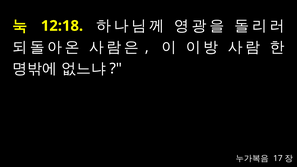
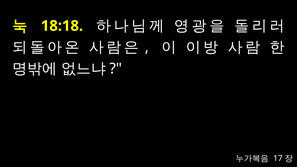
12:18: 12:18 -> 18:18
